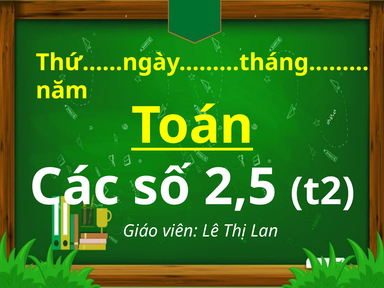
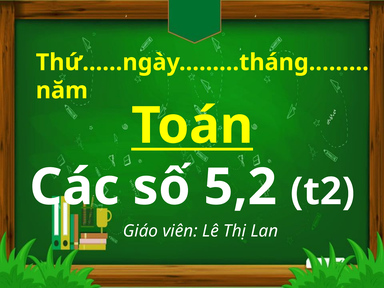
2,5: 2,5 -> 5,2
